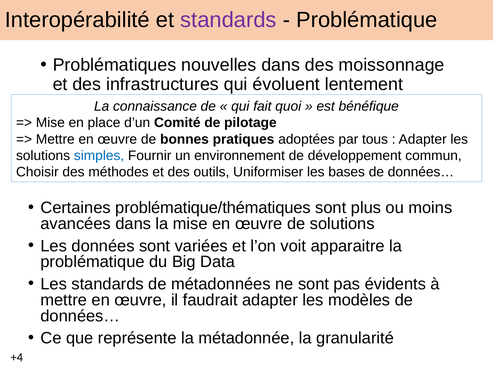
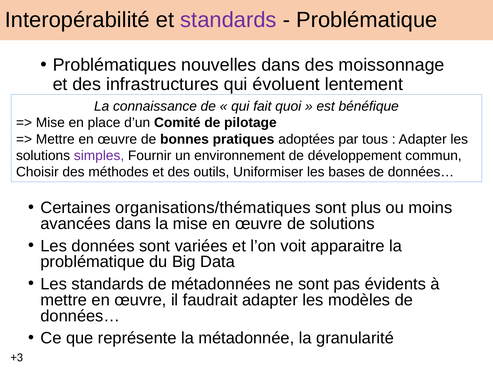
simples colour: blue -> purple
problématique/thématiques: problématique/thématiques -> organisations/thématiques
+4: +4 -> +3
